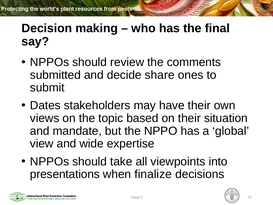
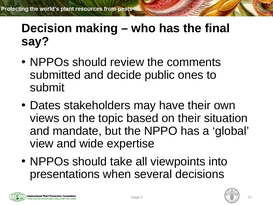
share: share -> public
finalize: finalize -> several
